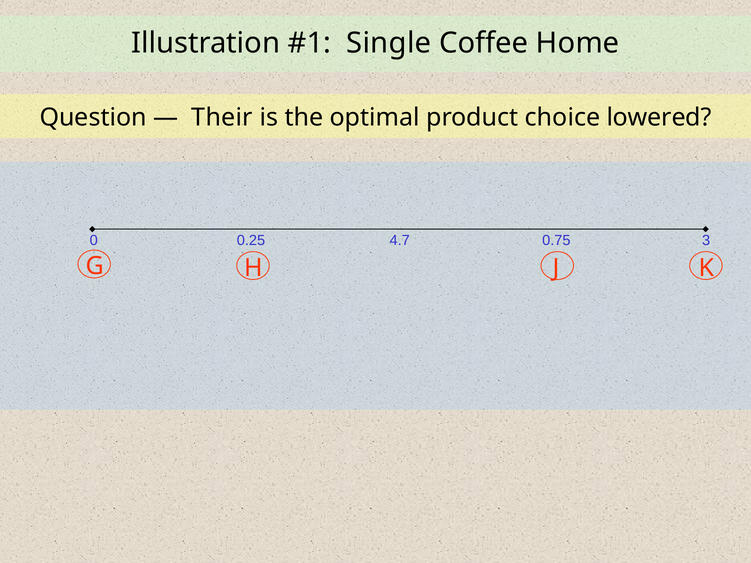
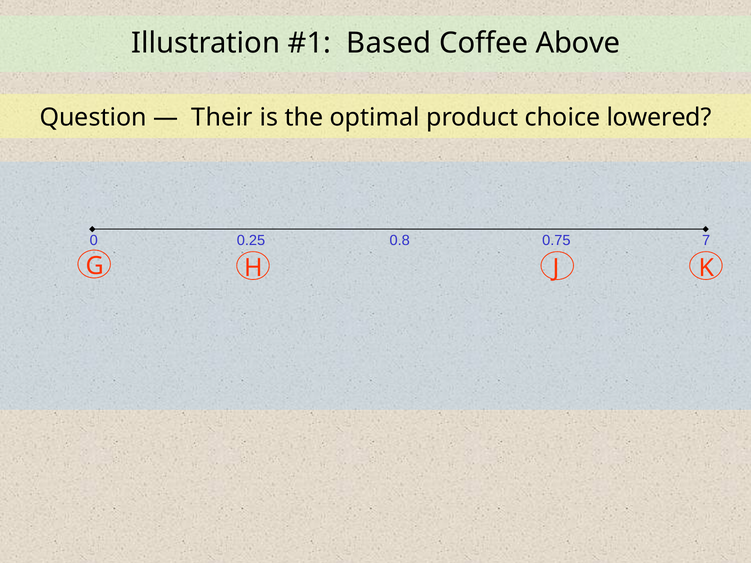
Single: Single -> Based
Home: Home -> Above
4.7: 4.7 -> 0.8
3: 3 -> 7
